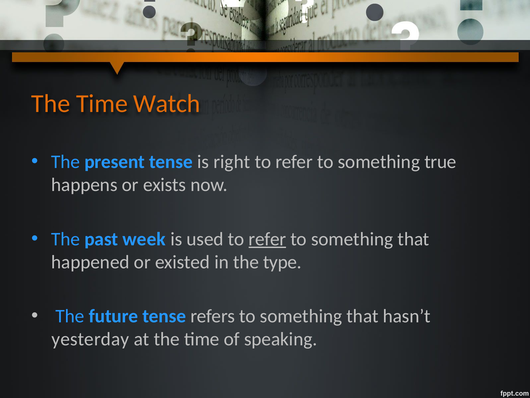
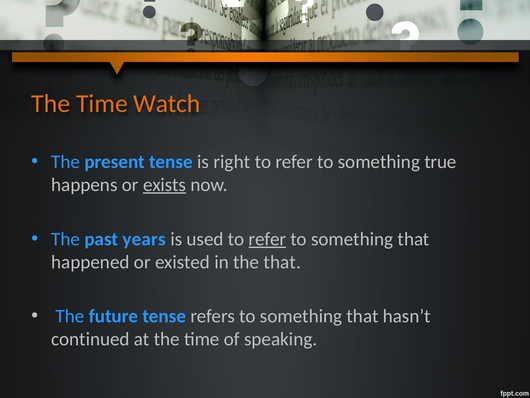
exists underline: none -> present
week: week -> years
the type: type -> that
yesterday: yesterday -> continued
